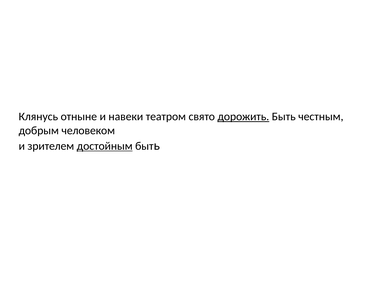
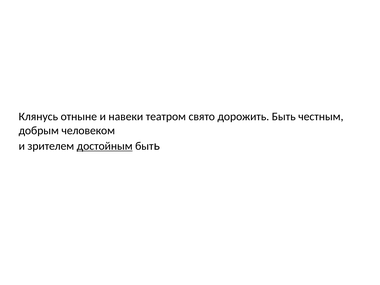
дорожить underline: present -> none
